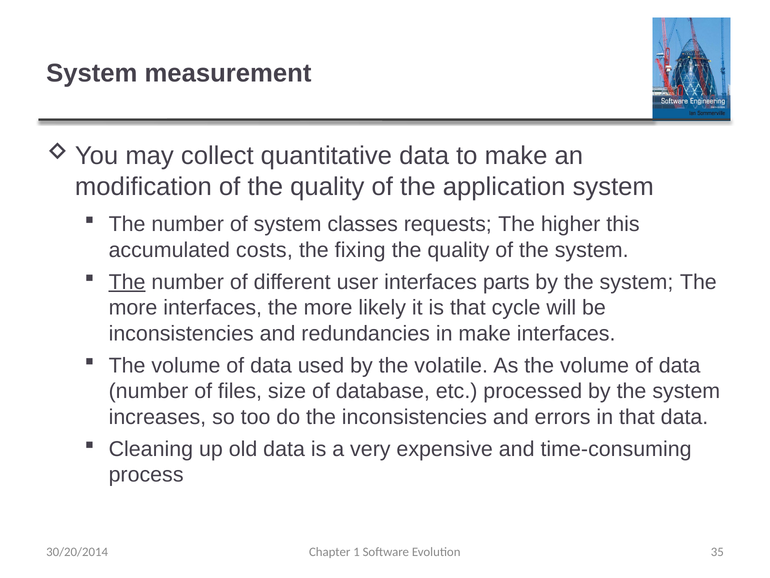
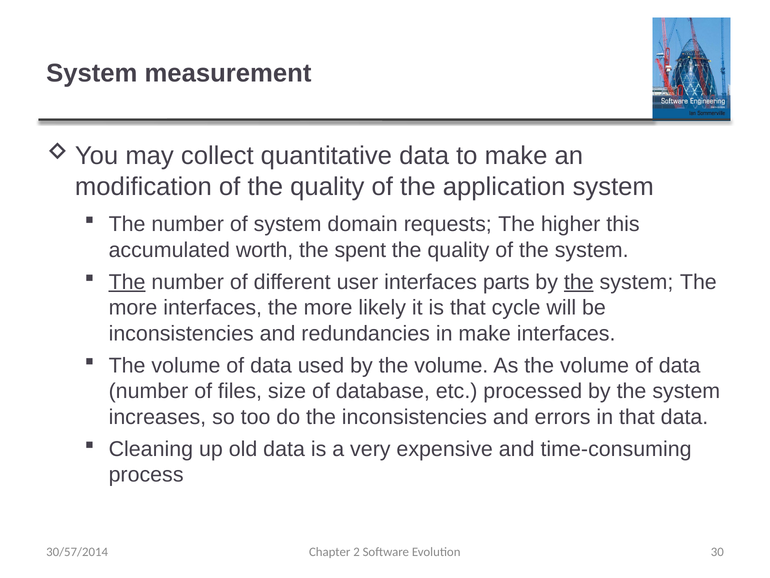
classes: classes -> domain
costs: costs -> worth
fixing: fixing -> spent
the at (579, 282) underline: none -> present
by the volatile: volatile -> volume
1: 1 -> 2
35: 35 -> 30
30/20/2014: 30/20/2014 -> 30/57/2014
